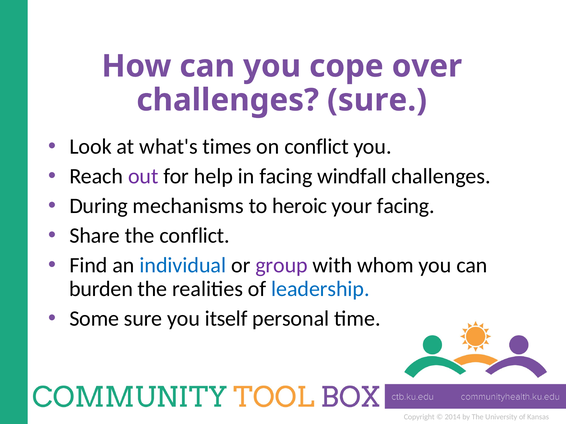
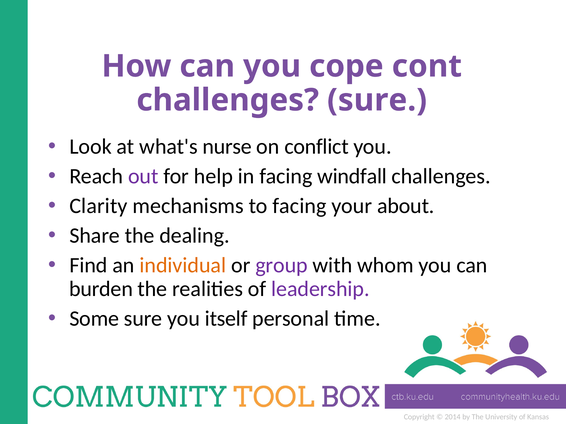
over: over -> cont
times: times -> nurse
During: During -> Clarity
to heroic: heroic -> facing
your facing: facing -> about
the conflict: conflict -> dealing
individual colour: blue -> orange
leadership colour: blue -> purple
